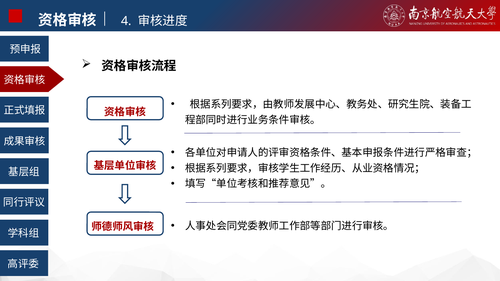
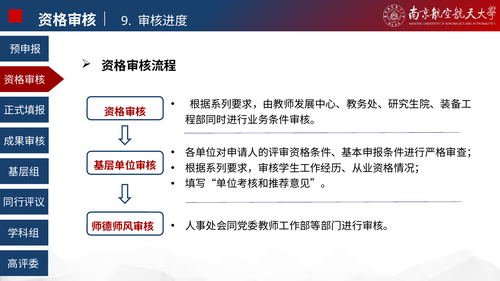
4: 4 -> 9
